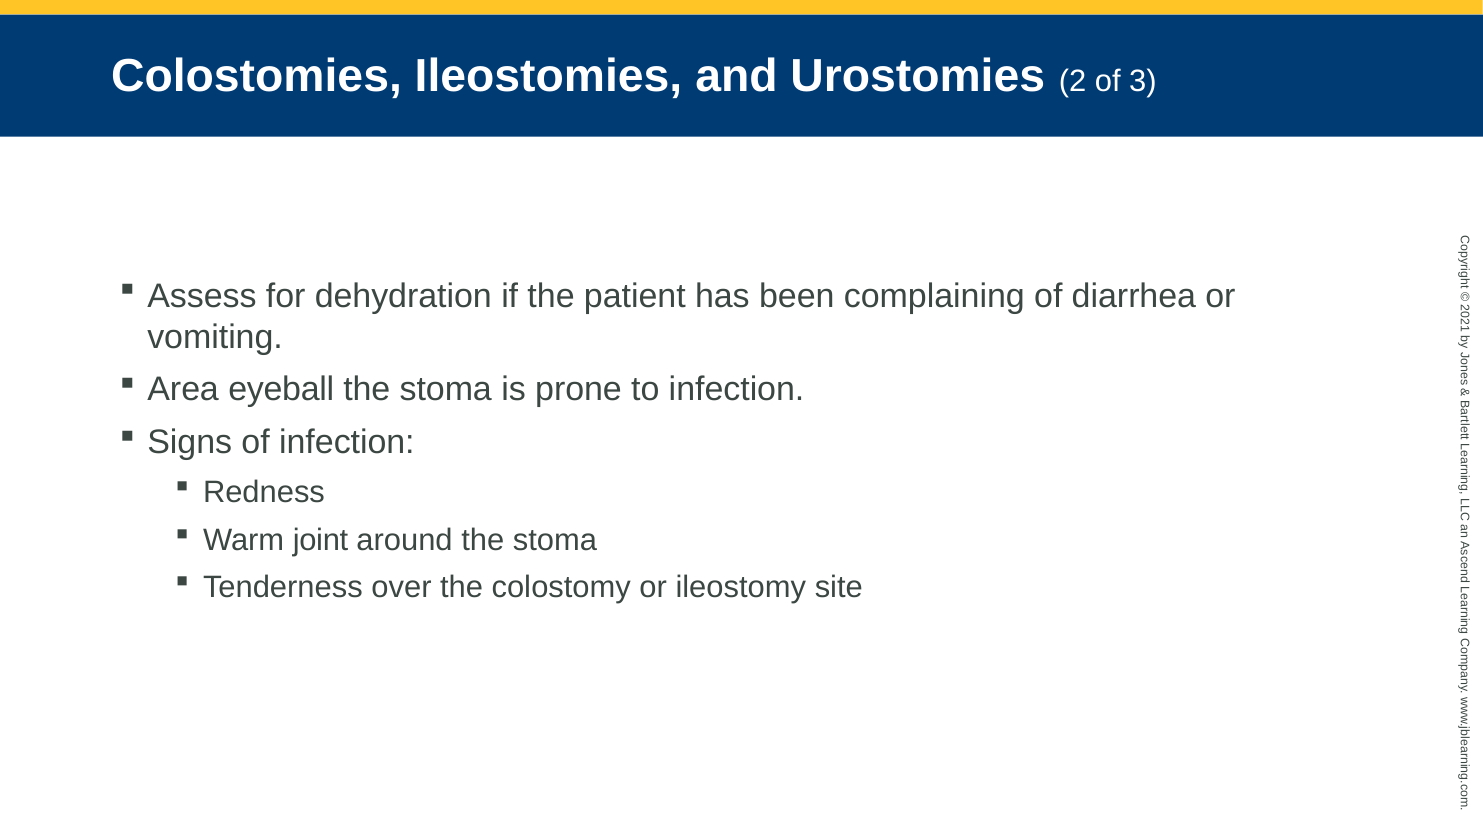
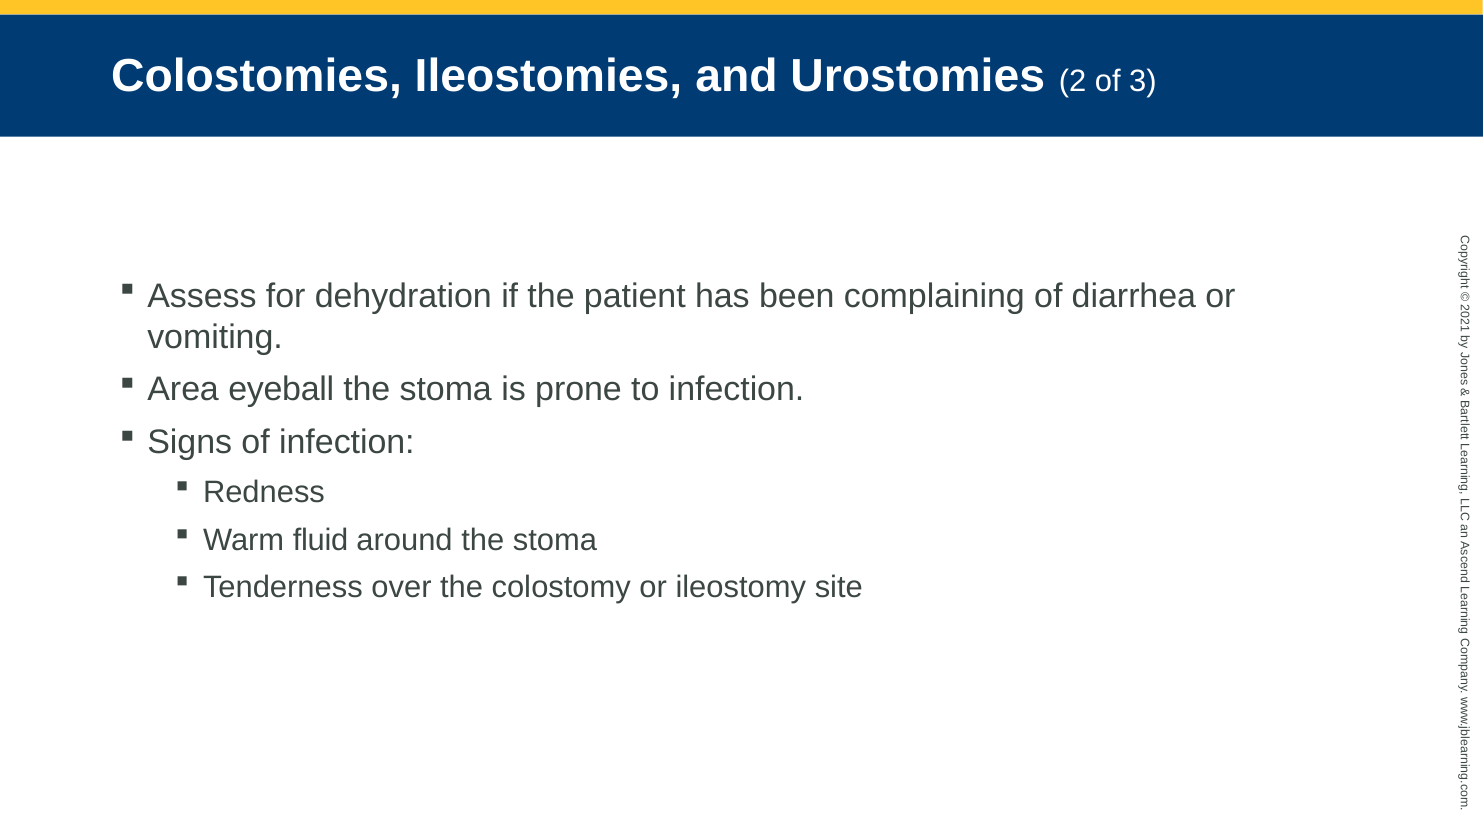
joint: joint -> fluid
